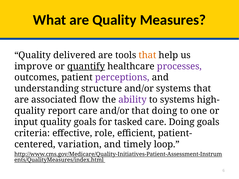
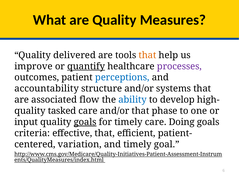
perceptions colour: purple -> blue
understanding: understanding -> accountability
ability colour: purple -> blue
to systems: systems -> develop
report: report -> tasked
that doing: doing -> phase
goals at (85, 122) underline: none -> present
for tasked: tasked -> timely
effective role: role -> that
loop: loop -> goal
